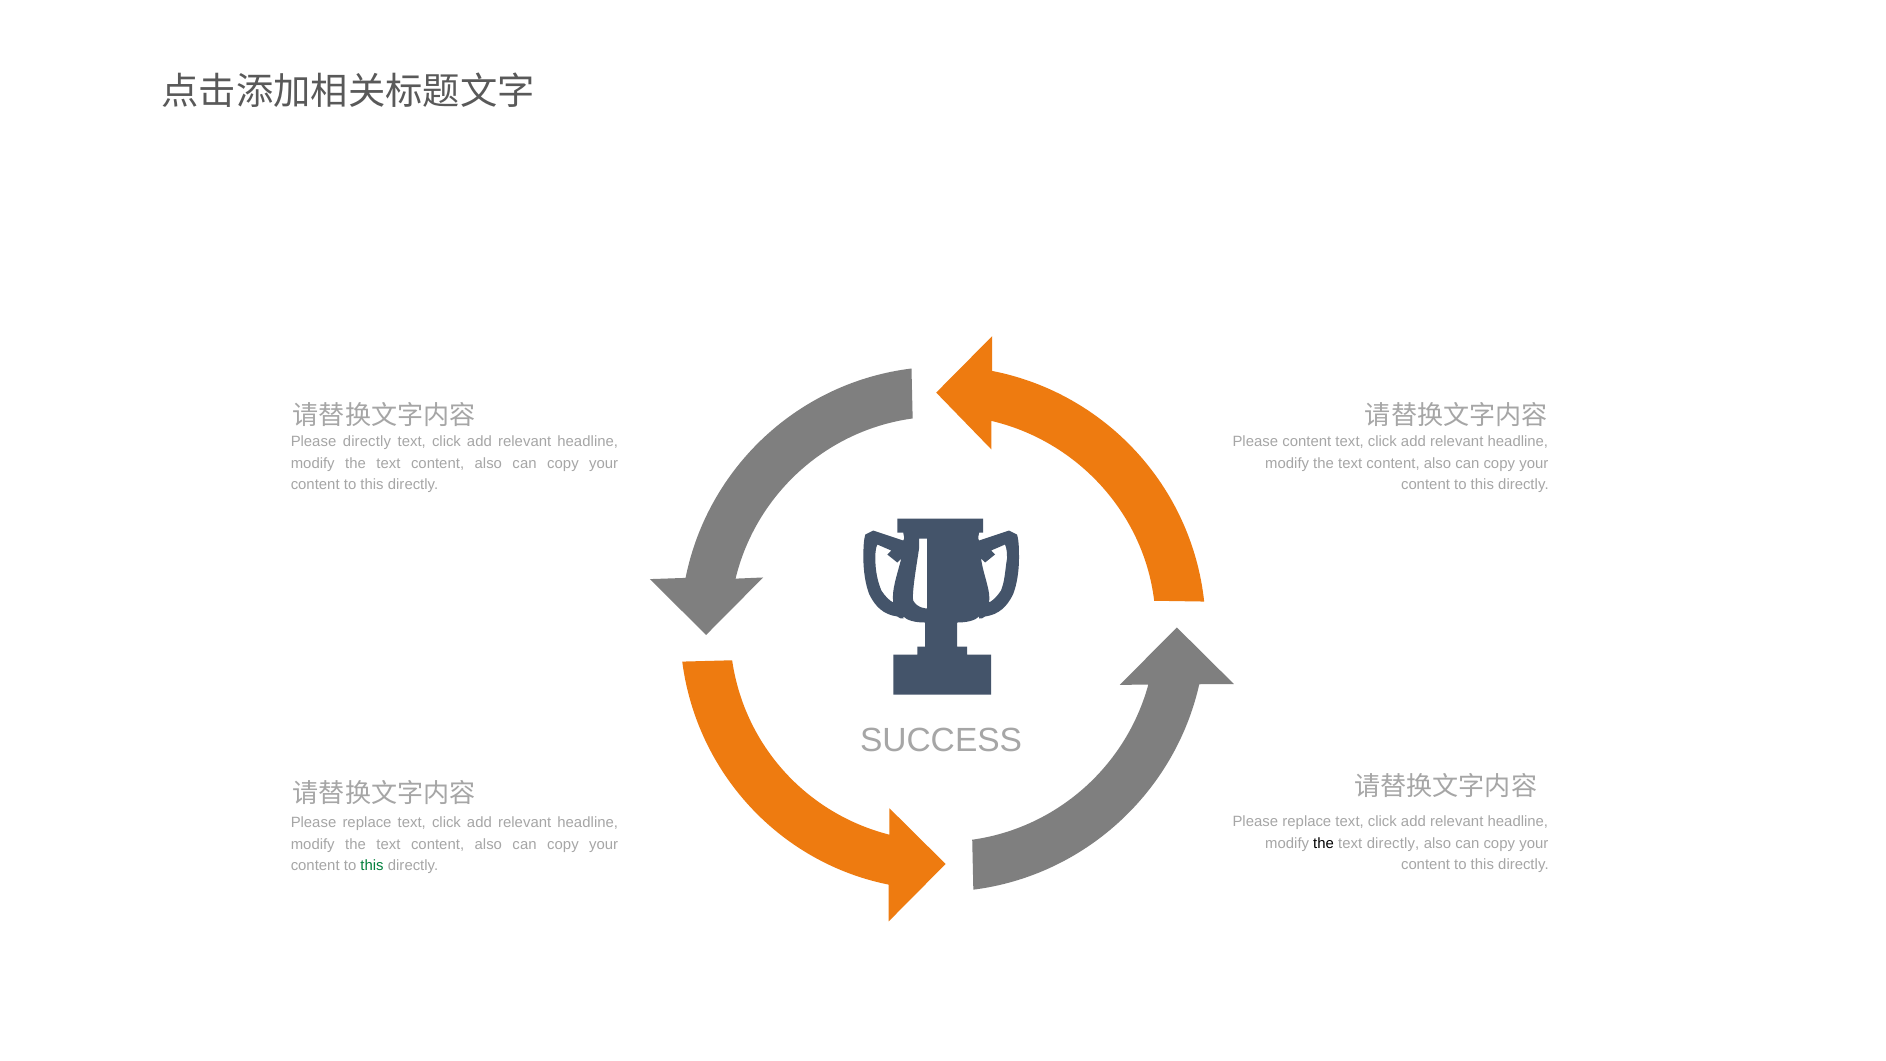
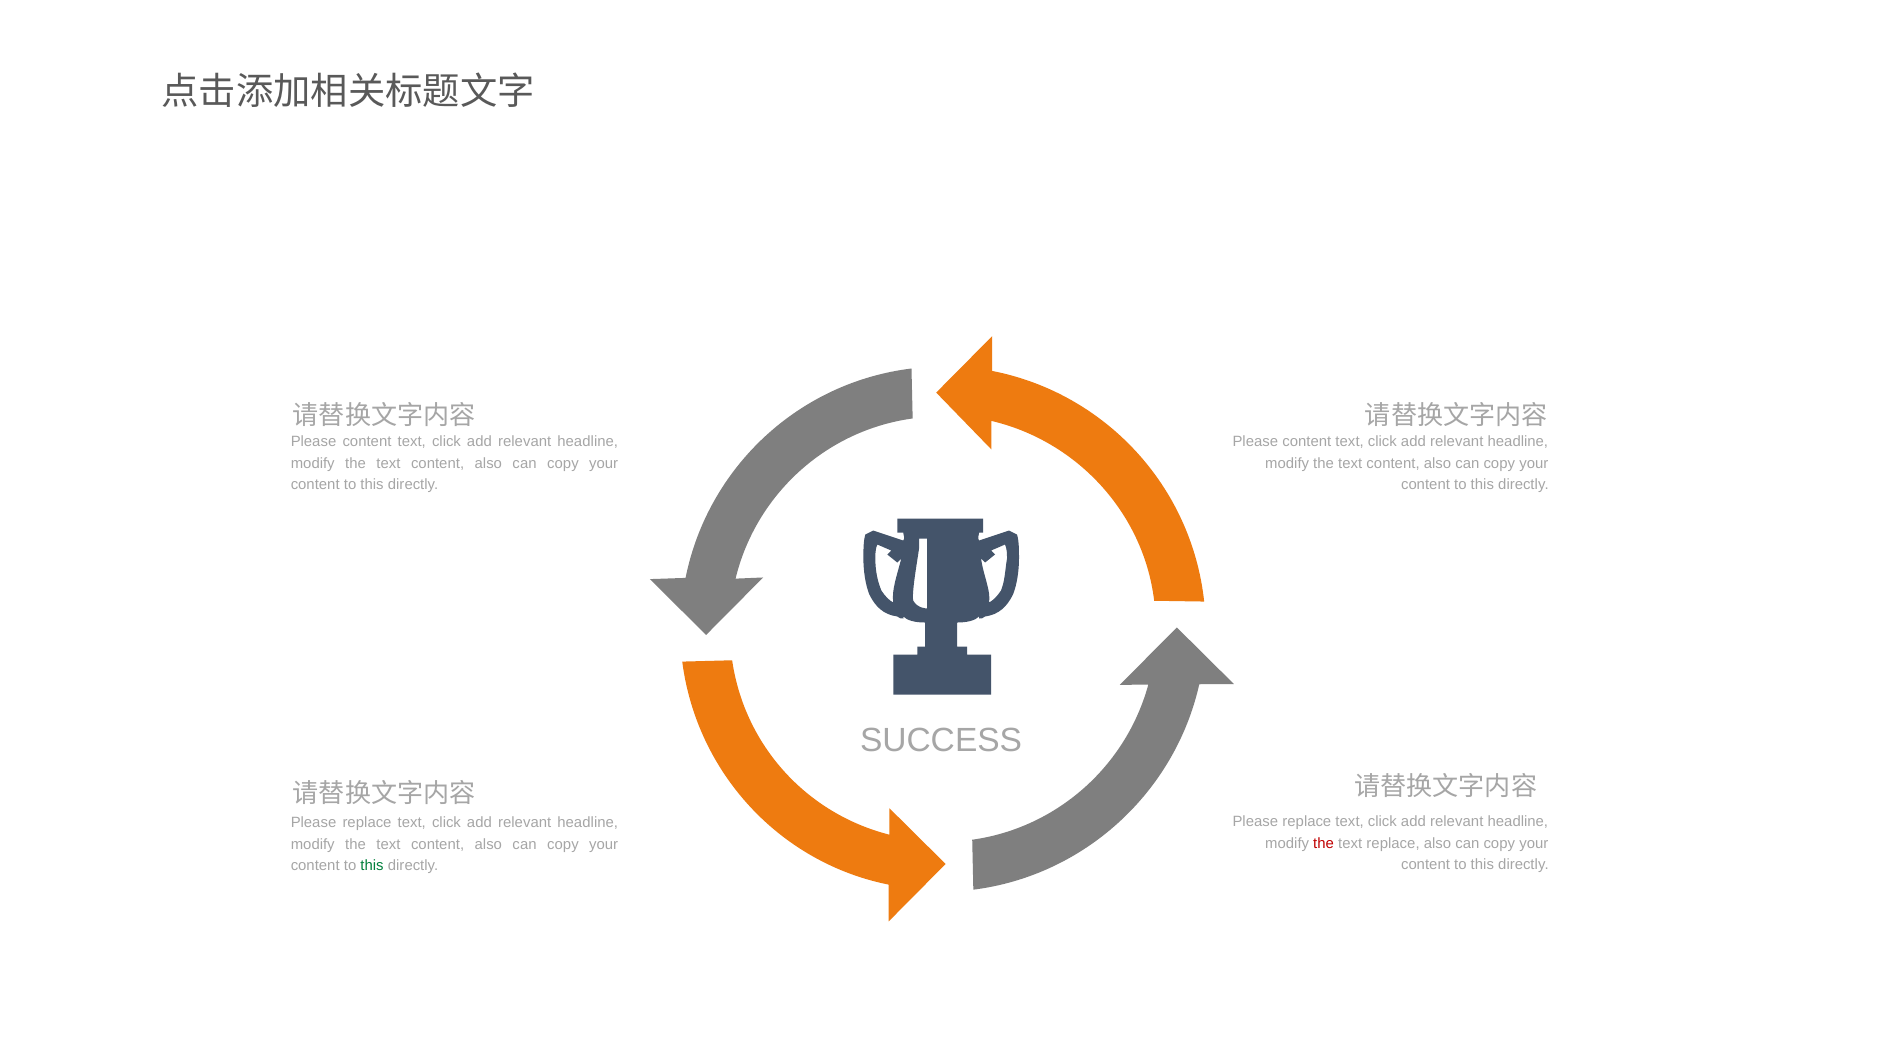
directly at (367, 442): directly -> content
the at (1324, 843) colour: black -> red
text directly: directly -> replace
